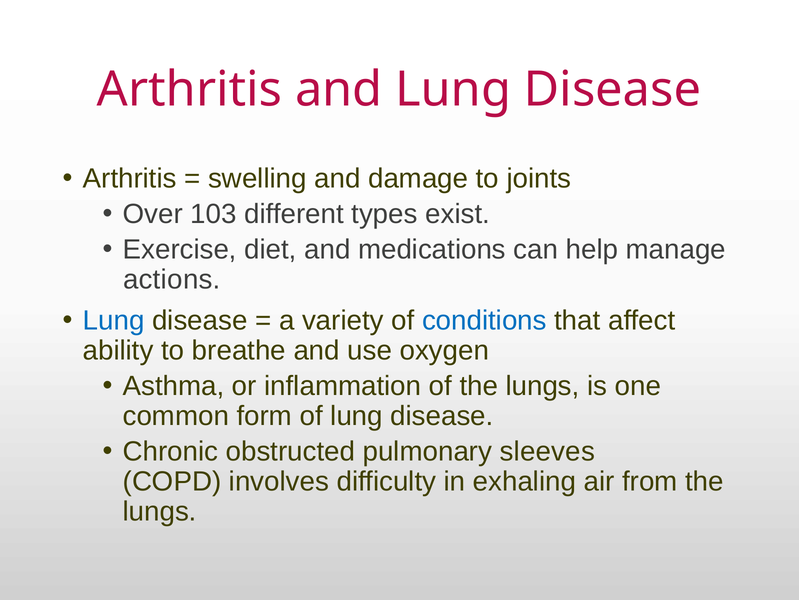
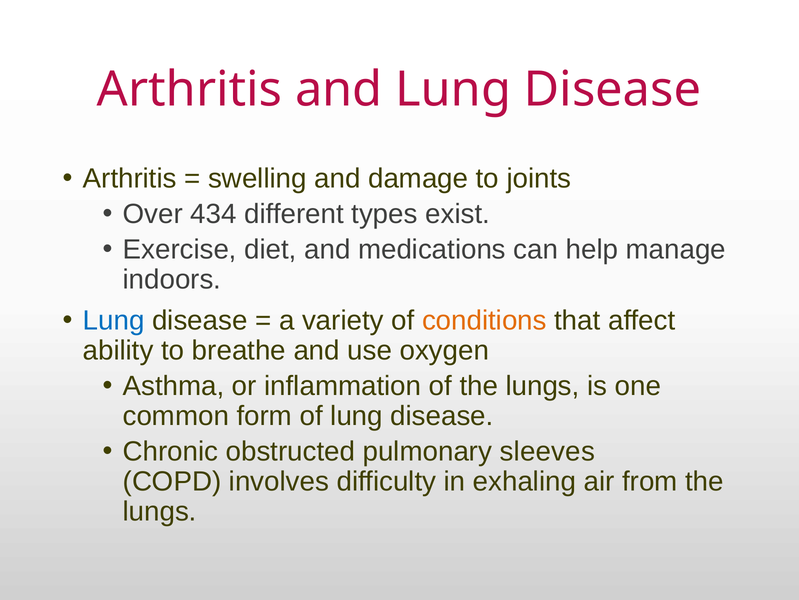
103: 103 -> 434
actions: actions -> indoors
conditions colour: blue -> orange
